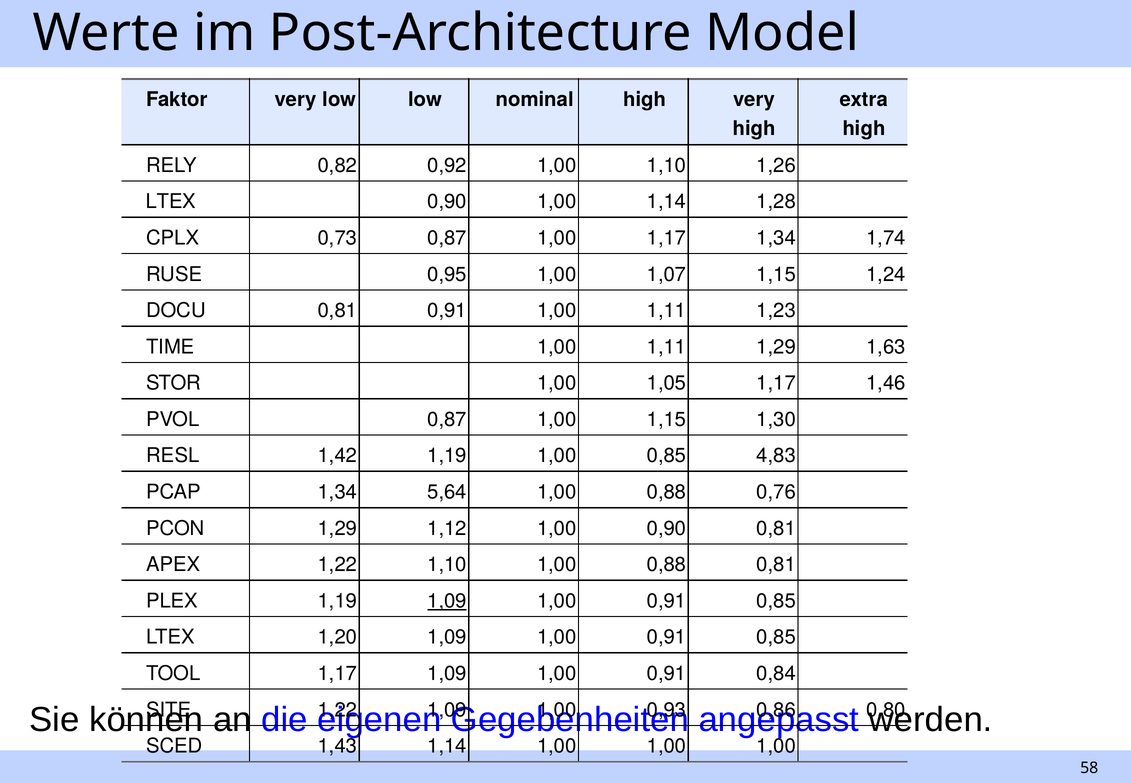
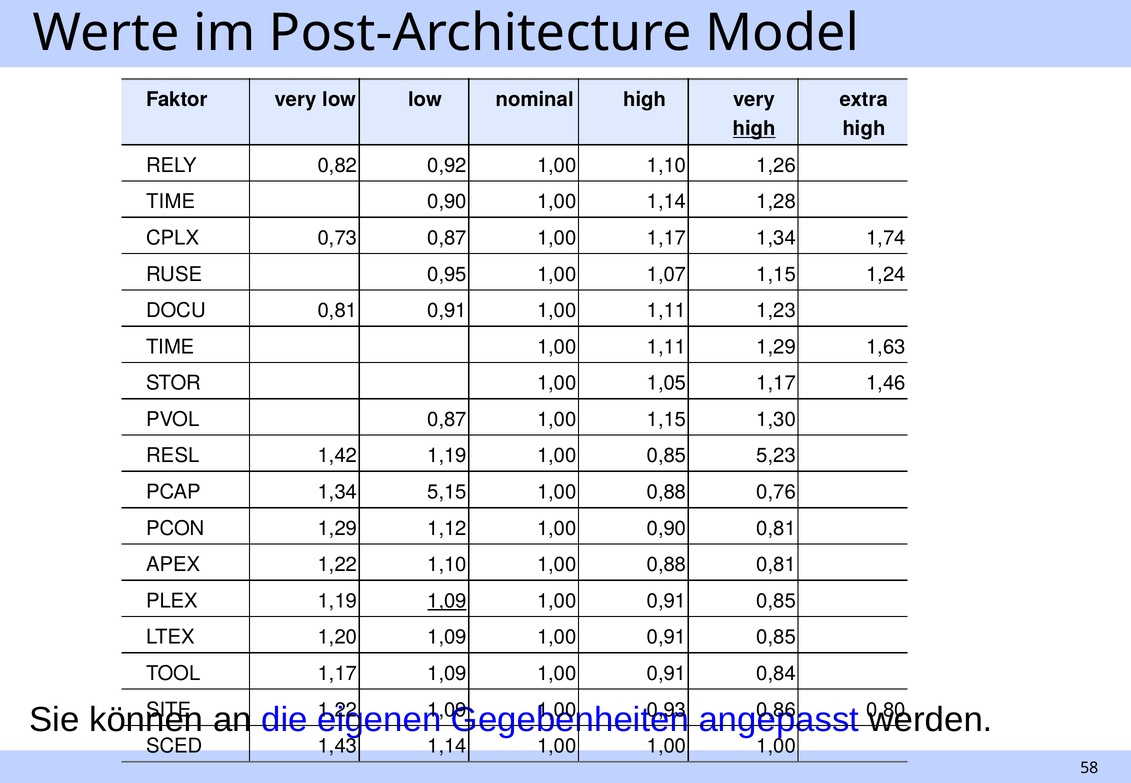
high at (754, 129) underline: none -> present
LTEX at (171, 202): LTEX -> TIME
4,83: 4,83 -> 5,23
5,64: 5,64 -> 5,15
